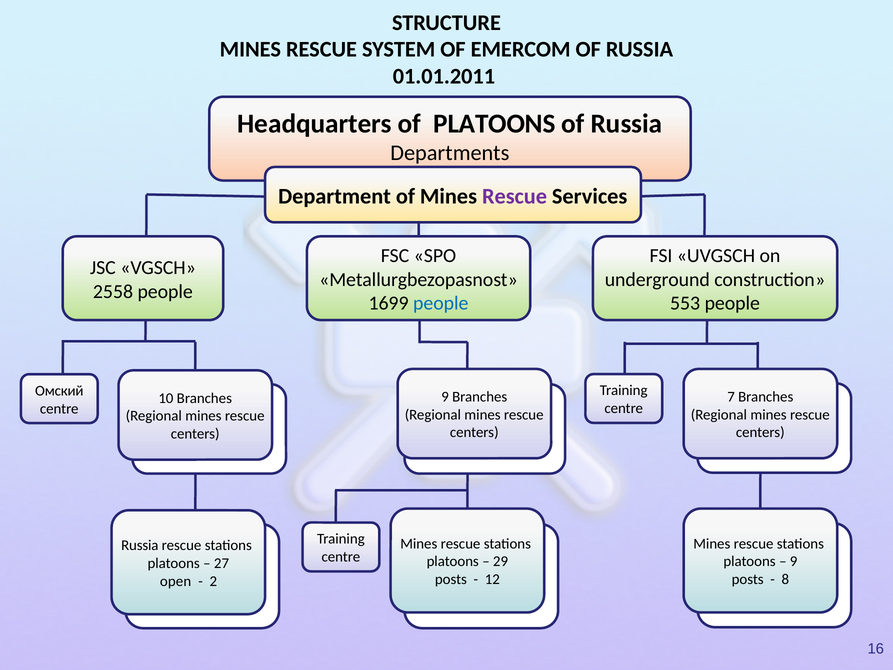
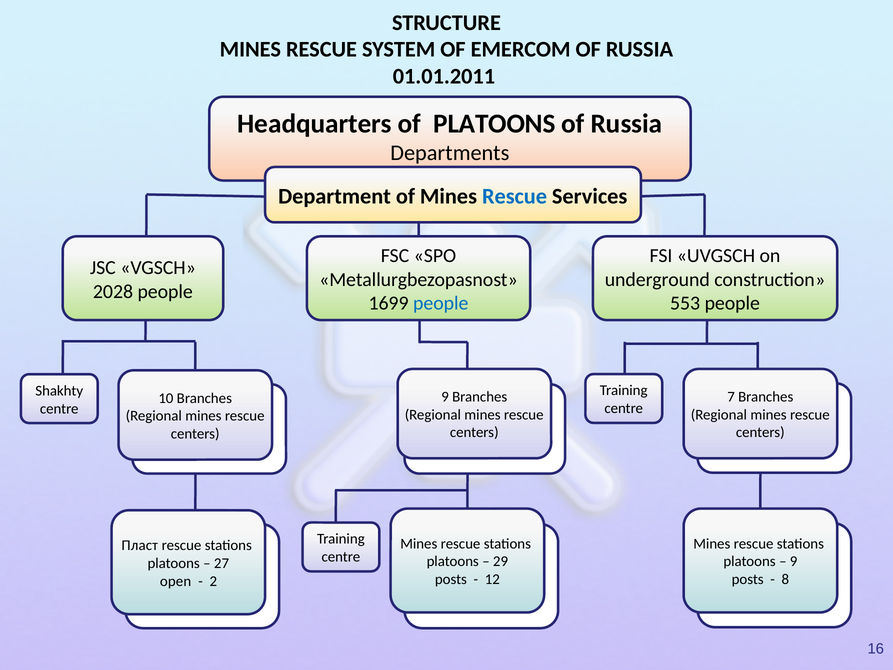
Rescue at (515, 196) colour: purple -> blue
2558: 2558 -> 2028
Омский: Омский -> Shakhty
Russia at (140, 545): Russia -> Пласт
